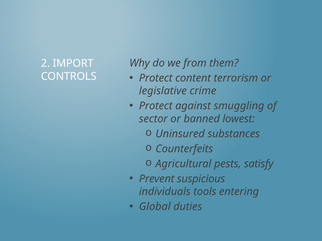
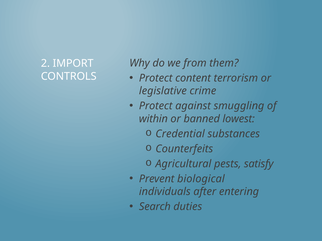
sector: sector -> within
Uninsured: Uninsured -> Credential
suspicious: suspicious -> biological
tools: tools -> after
Global: Global -> Search
